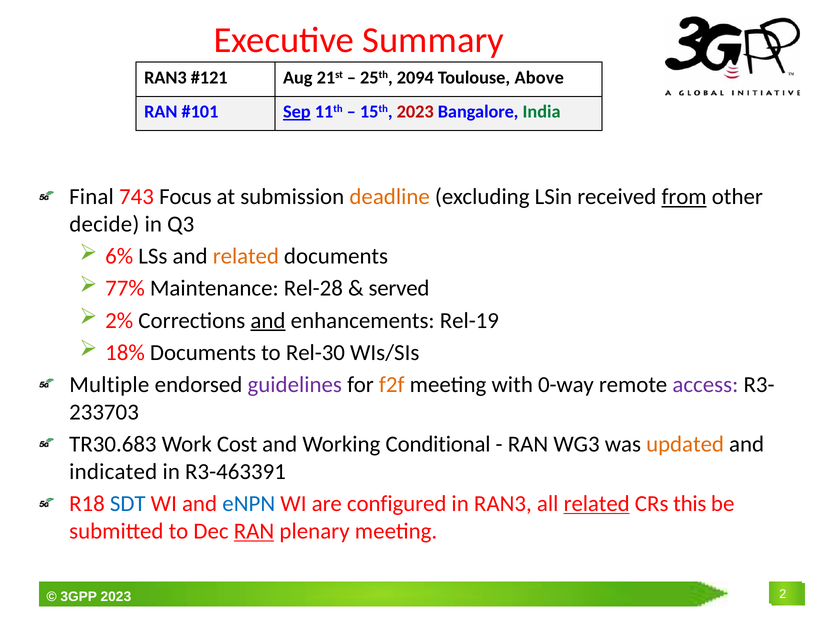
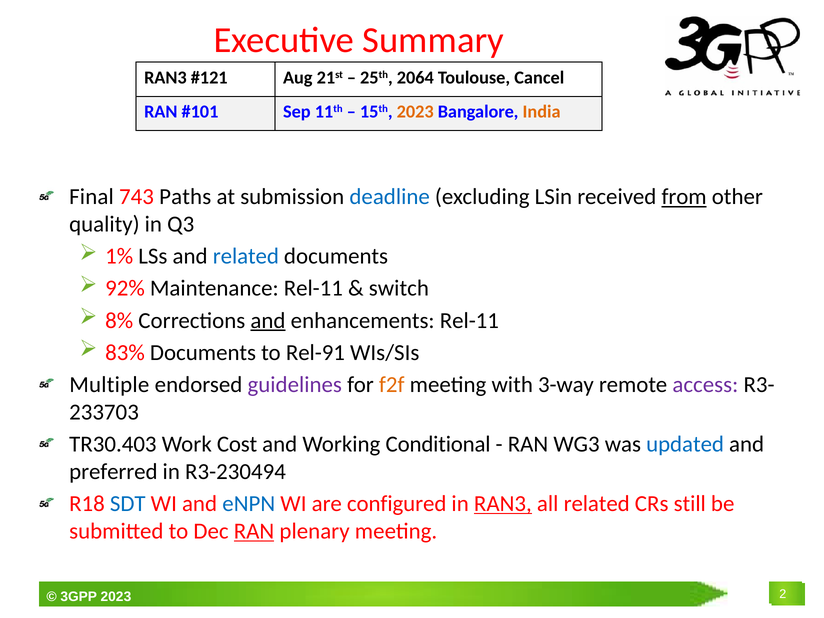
2094: 2094 -> 2064
Above: Above -> Cancel
Sep underline: present -> none
2023 at (415, 112) colour: red -> orange
India colour: green -> orange
Focus: Focus -> Paths
deadline colour: orange -> blue
decide: decide -> quality
6%: 6% -> 1%
related at (246, 256) colour: orange -> blue
77%: 77% -> 92%
Maintenance Rel-28: Rel-28 -> Rel-11
served: served -> switch
2%: 2% -> 8%
enhancements Rel-19: Rel-19 -> Rel-11
18%: 18% -> 83%
Rel-30: Rel-30 -> Rel-91
0-way: 0-way -> 3-way
TR30.683: TR30.683 -> TR30.403
updated colour: orange -> blue
indicated: indicated -> preferred
R3-463391: R3-463391 -> R3-230494
RAN3 at (503, 504) underline: none -> present
related at (597, 504) underline: present -> none
this: this -> still
